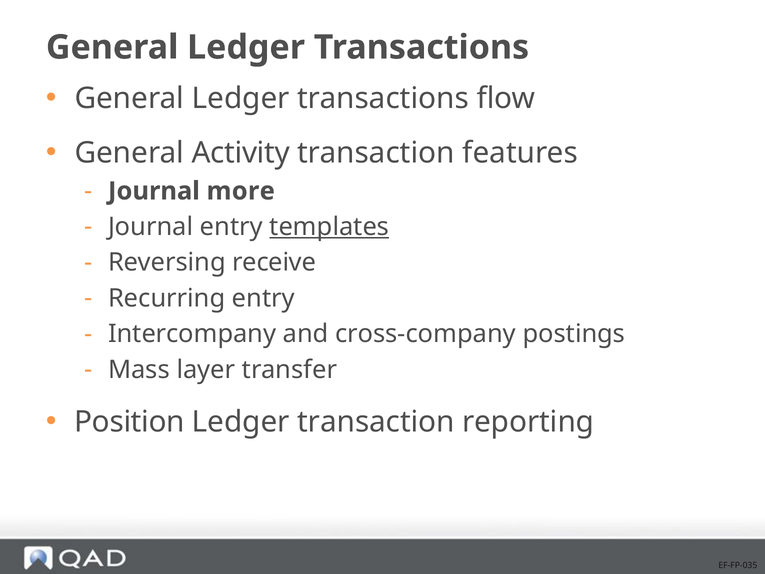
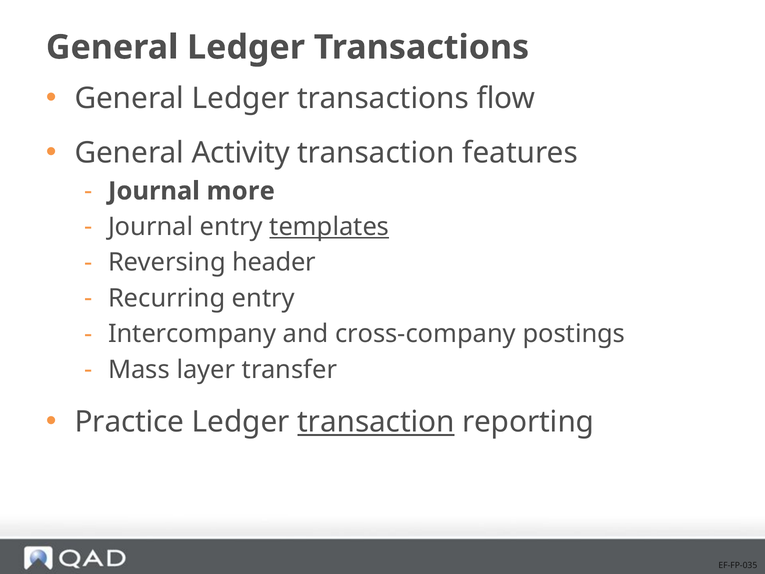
receive: receive -> header
Position: Position -> Practice
transaction at (376, 422) underline: none -> present
